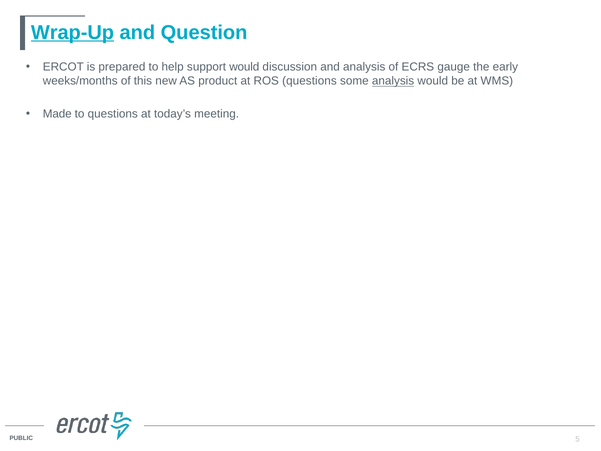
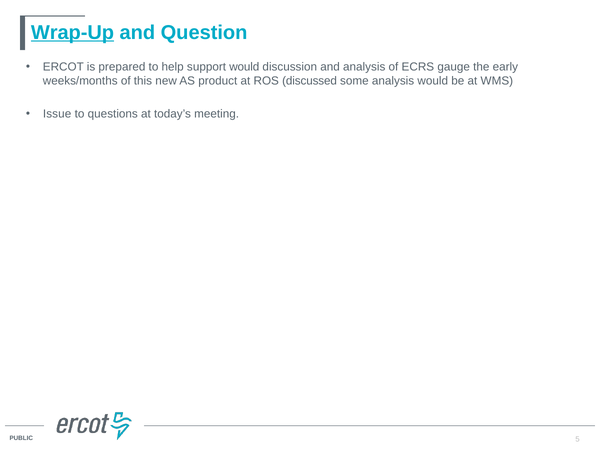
ROS questions: questions -> discussed
analysis at (393, 81) underline: present -> none
Made: Made -> Issue
